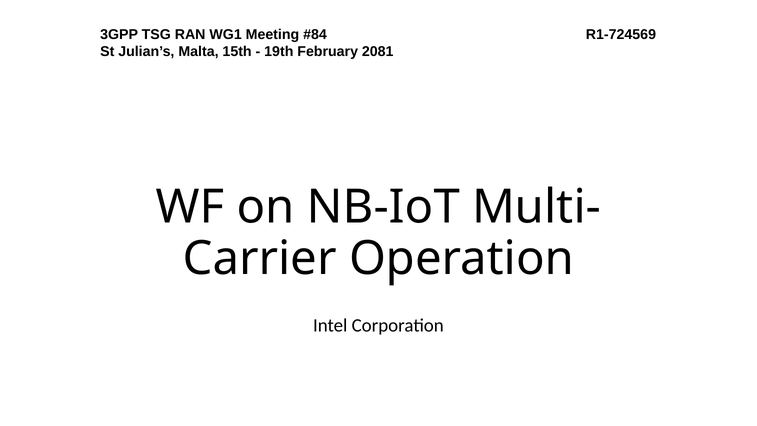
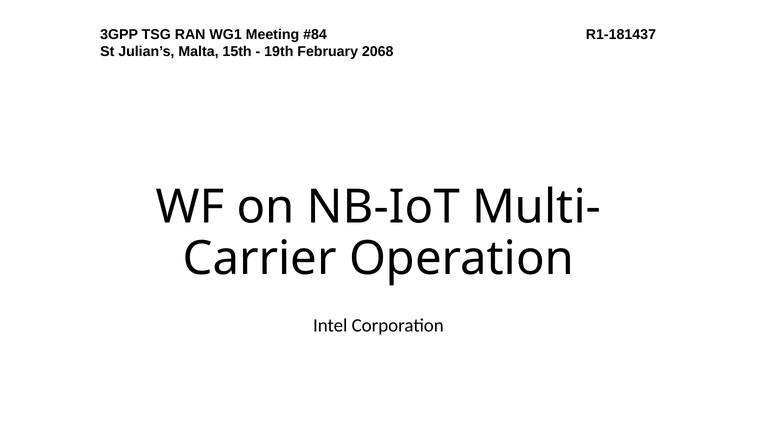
R1-724569: R1-724569 -> R1-181437
2081: 2081 -> 2068
